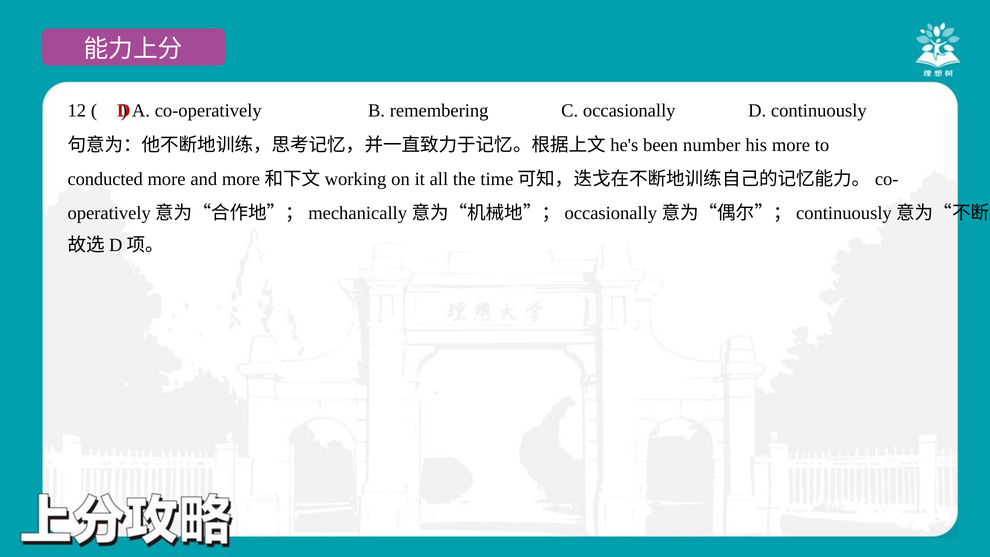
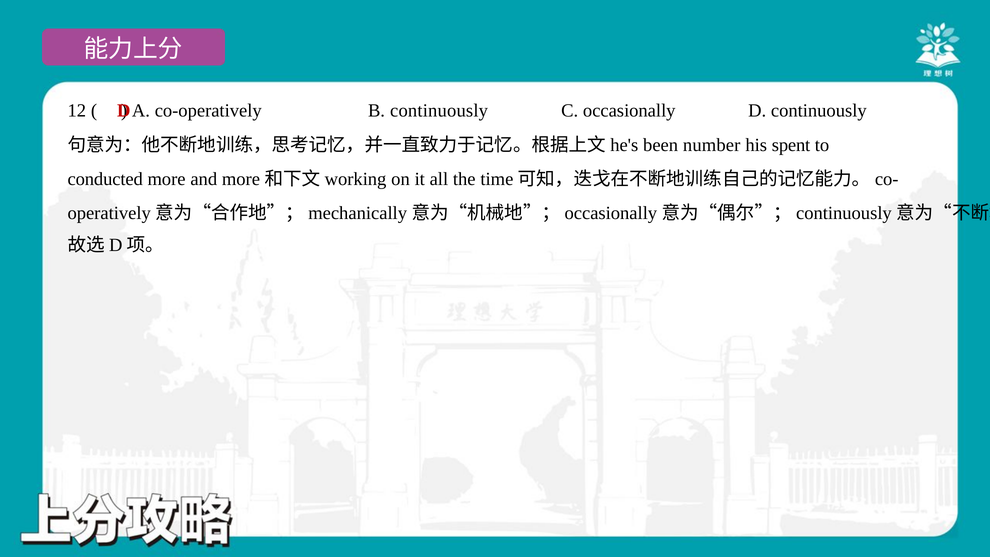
B remembering: remembering -> continuously
his more: more -> spent
